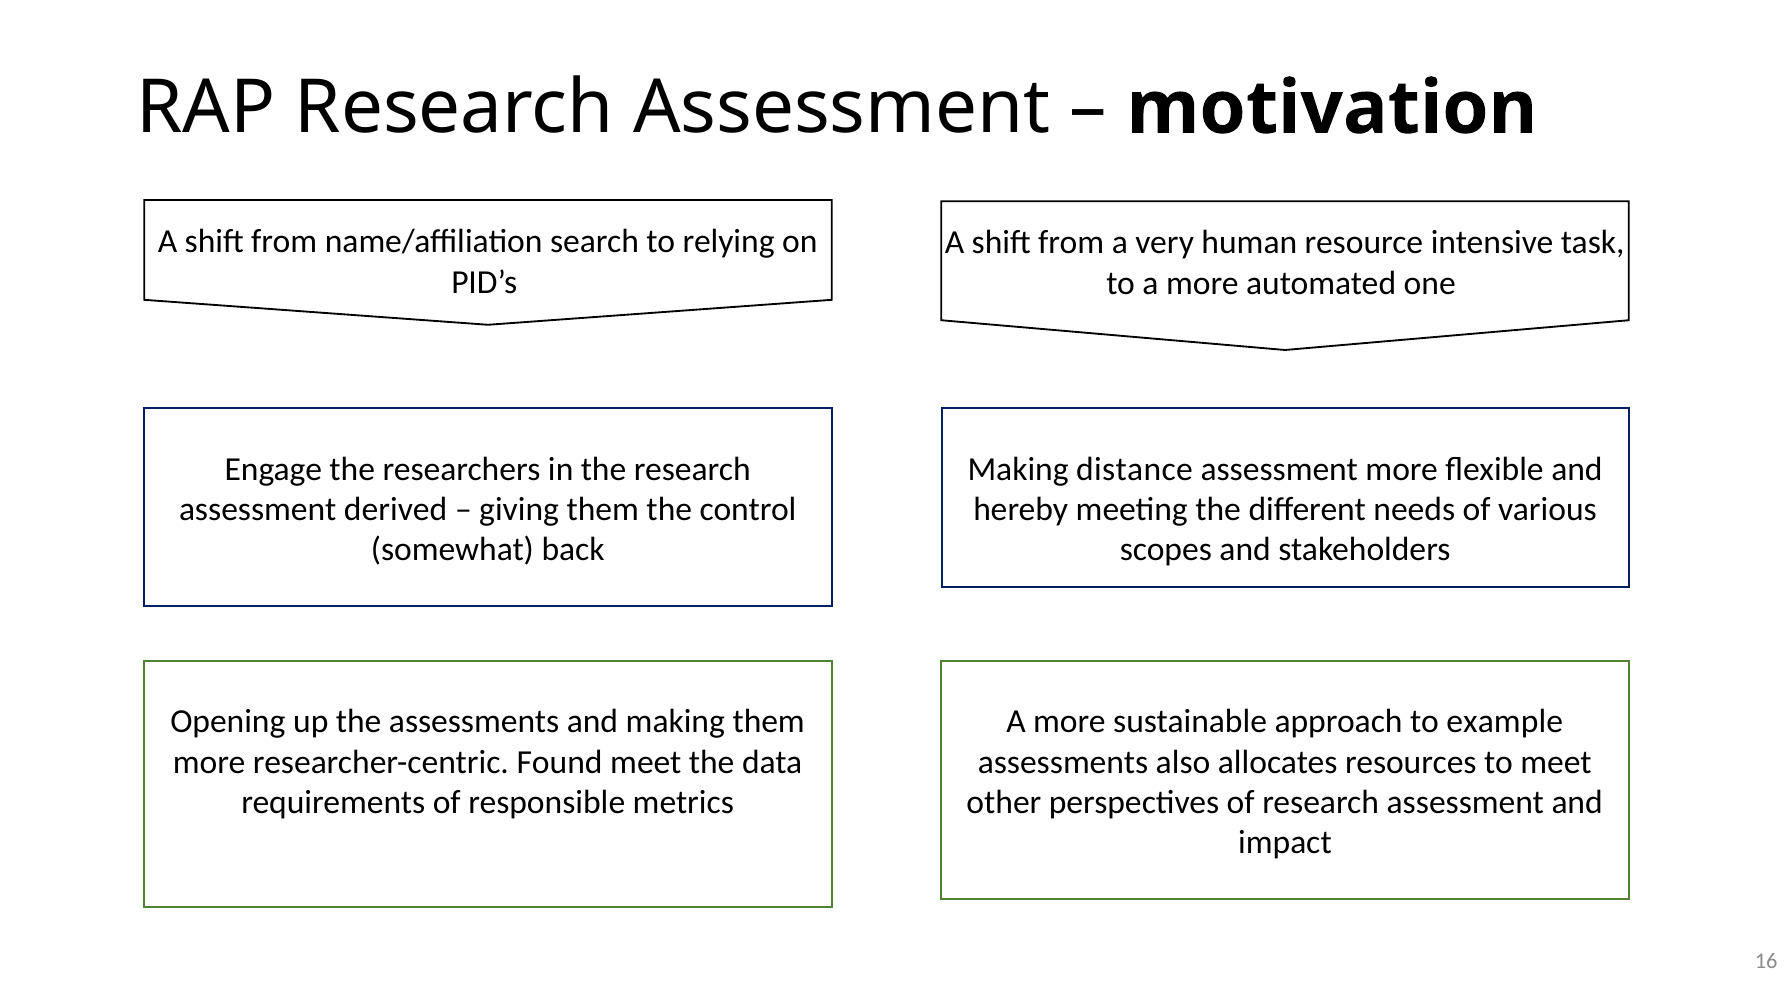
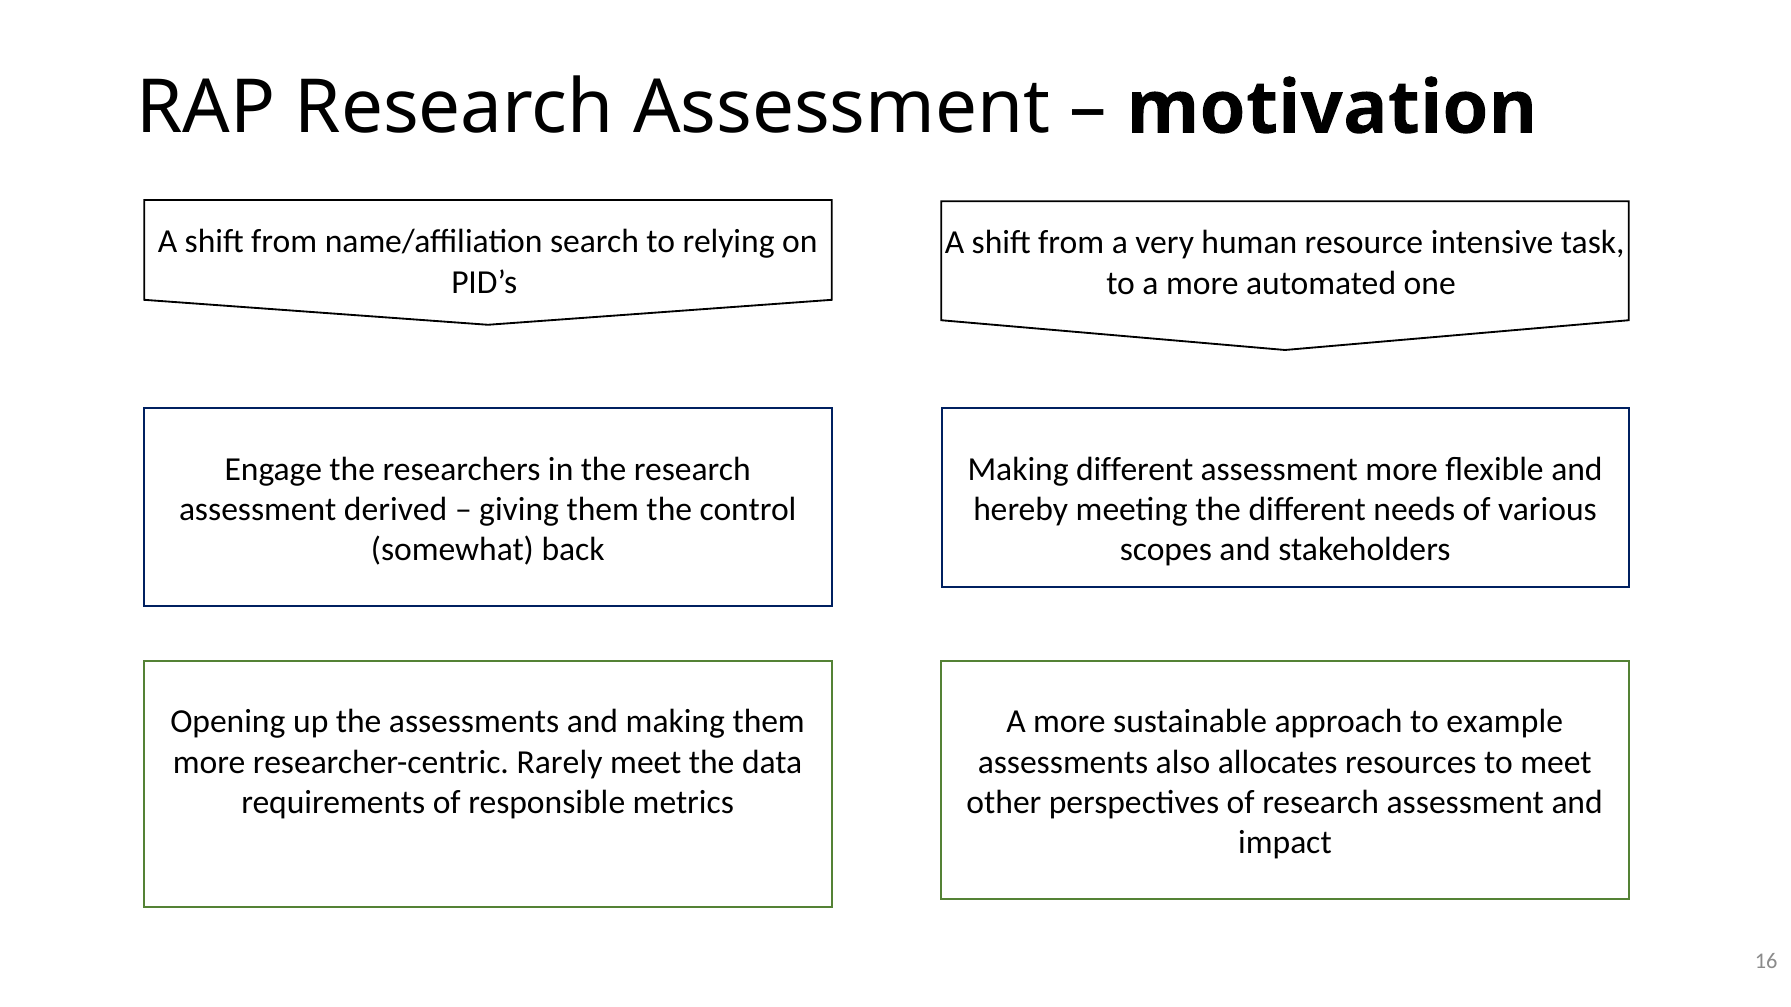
Making distance: distance -> different
Found: Found -> Rarely
